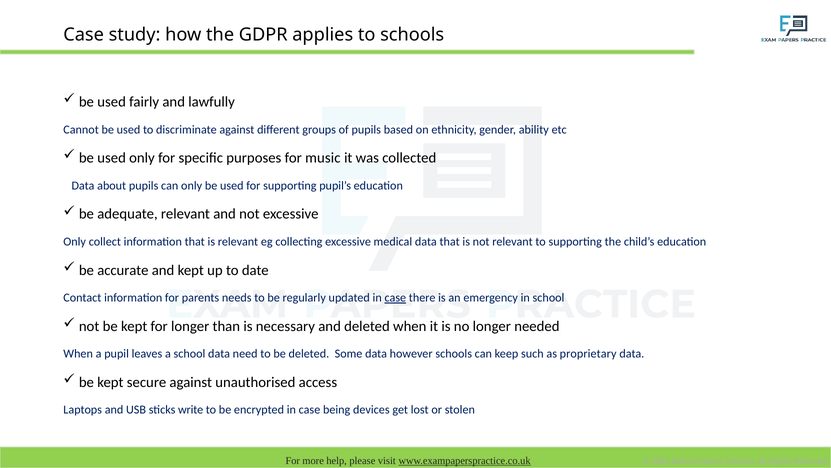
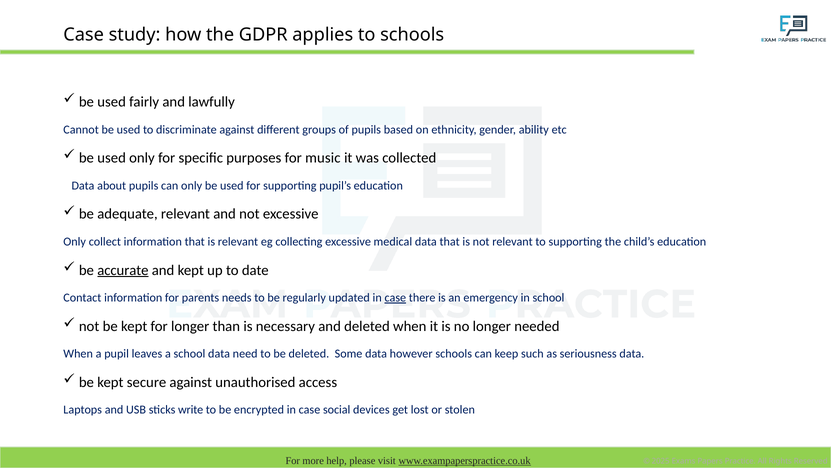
accurate underline: none -> present
proprietary: proprietary -> seriousness
being: being -> social
